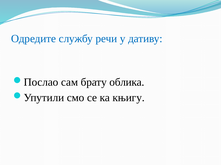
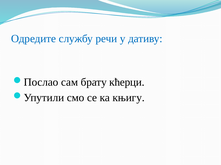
облика: облика -> кћерци
